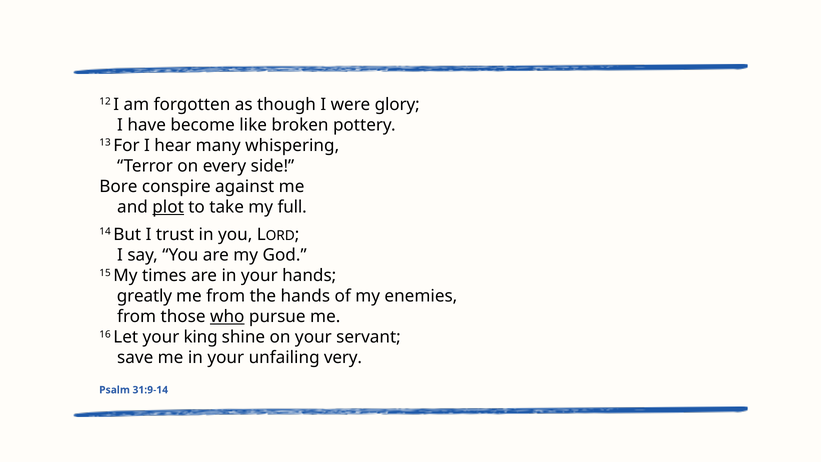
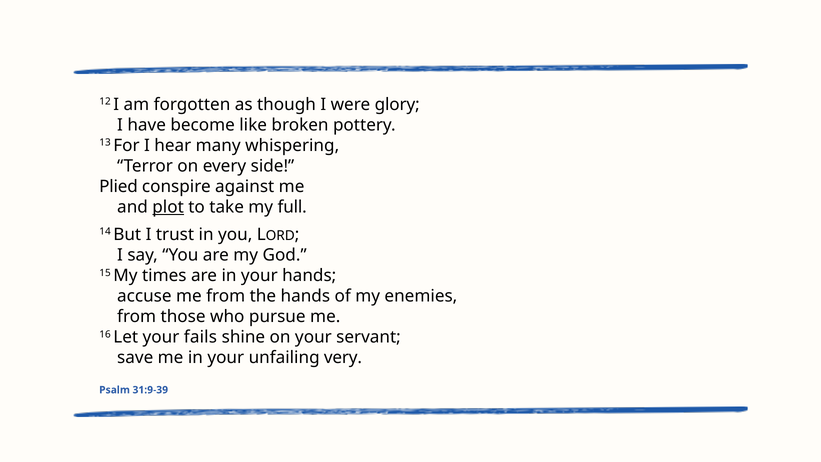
Bore: Bore -> Plied
greatly: greatly -> accuse
who underline: present -> none
king: king -> fails
31:9-14: 31:9-14 -> 31:9-39
